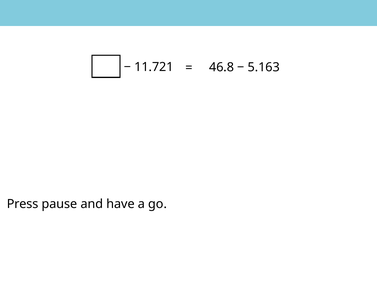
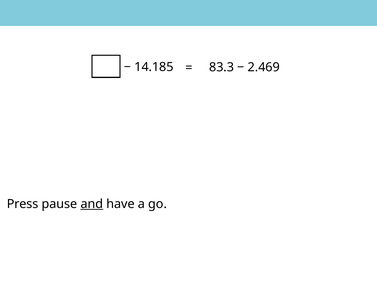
11.721: 11.721 -> 14.185
46.8: 46.8 -> 83.3
5.163: 5.163 -> 2.469
and underline: none -> present
